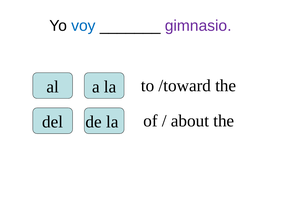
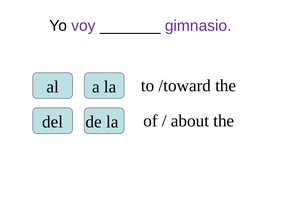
voy colour: blue -> purple
